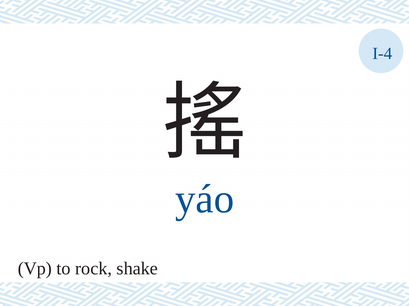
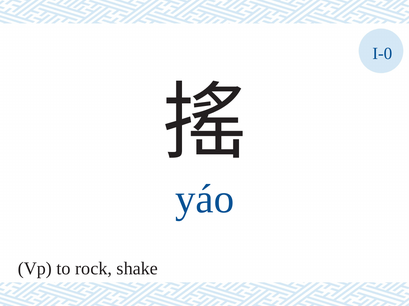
I-4: I-4 -> I-0
